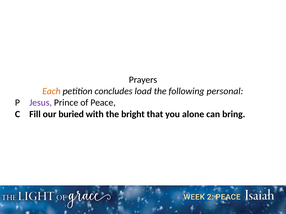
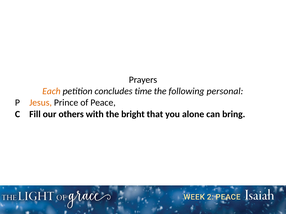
load: load -> time
Jesus colour: purple -> orange
buried: buried -> others
